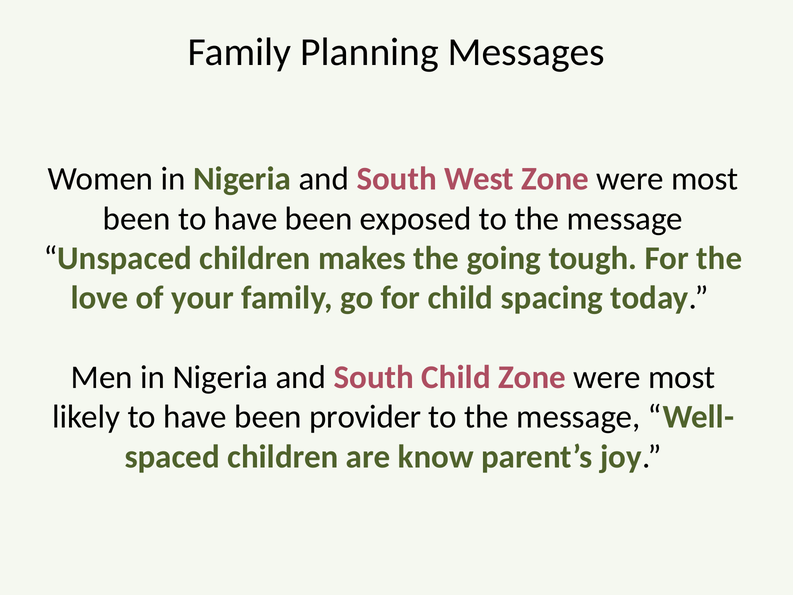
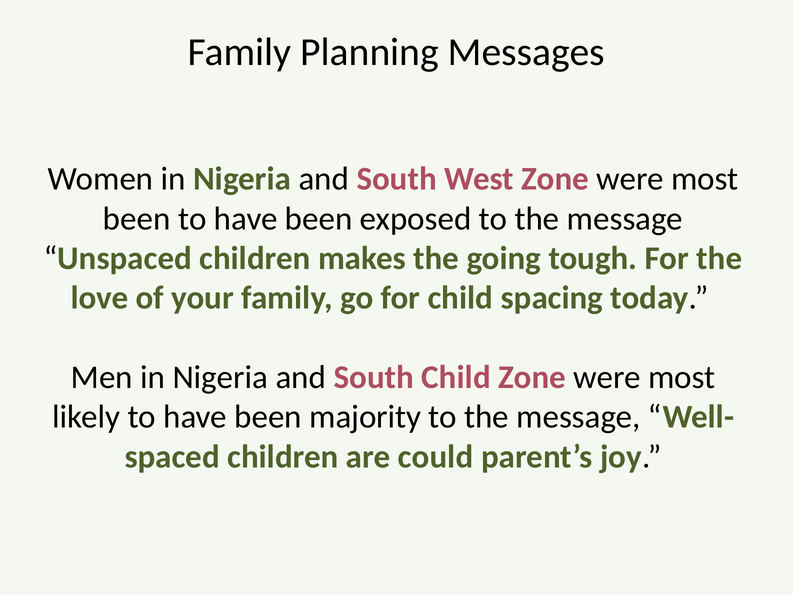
provider: provider -> majority
know: know -> could
